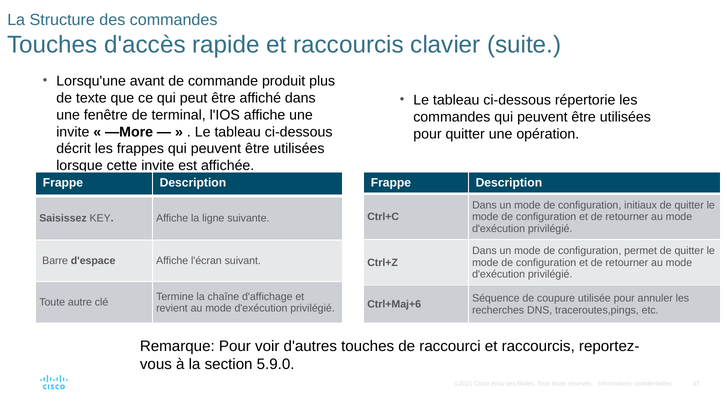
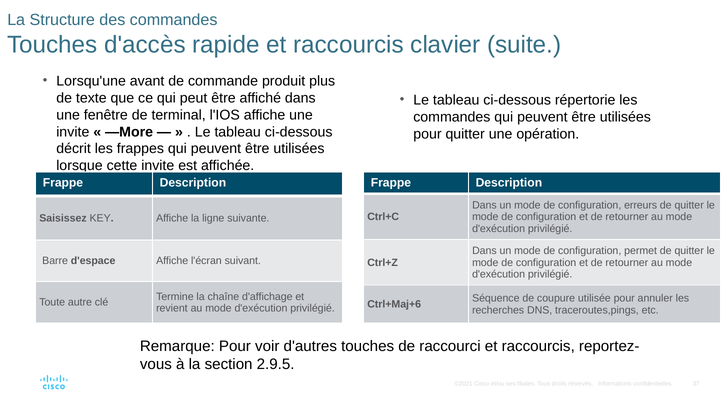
initiaux: initiaux -> erreurs
5.9.0: 5.9.0 -> 2.9.5
